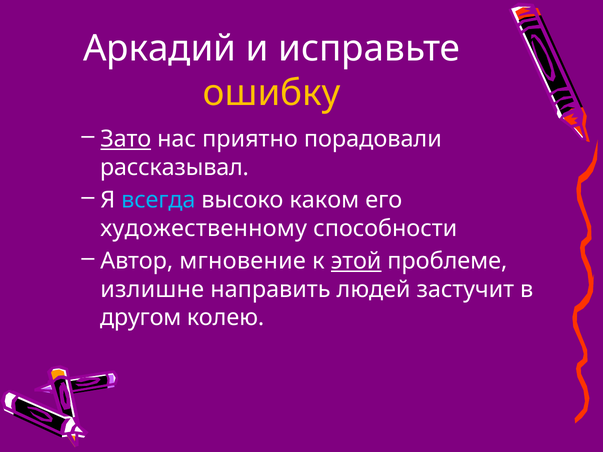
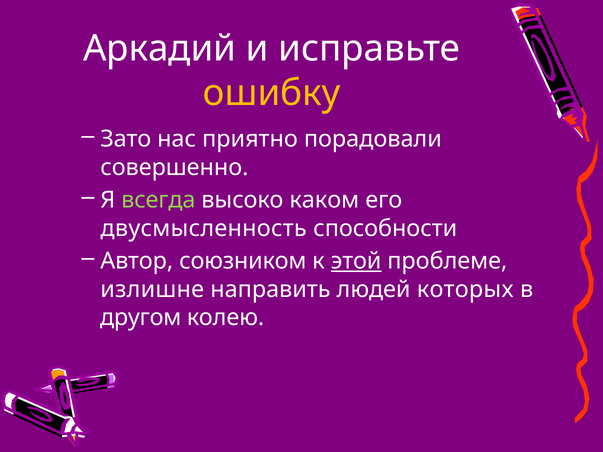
Зато underline: present -> none
рассказывал: рассказывал -> совершенно
всегда colour: light blue -> light green
художественному: художественному -> двусмысленность
мгновение: мгновение -> союзником
застучит: застучит -> которых
